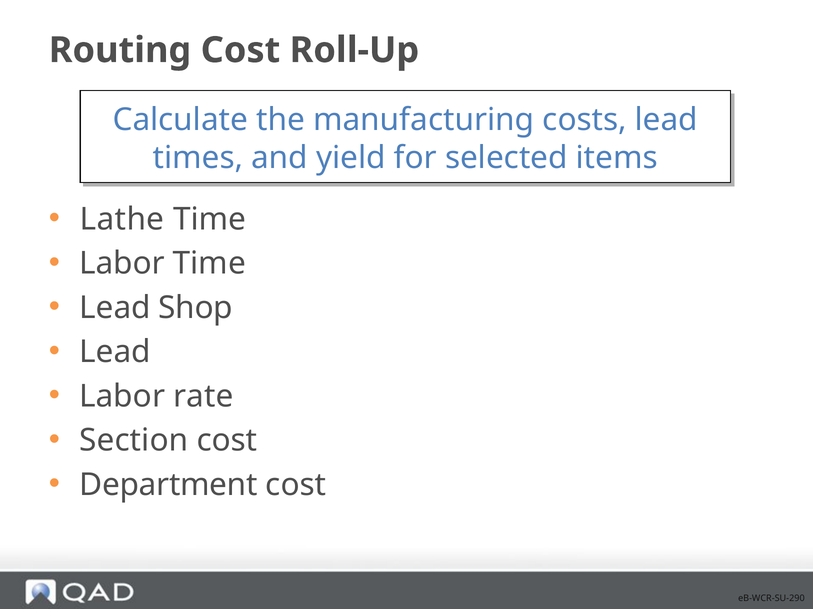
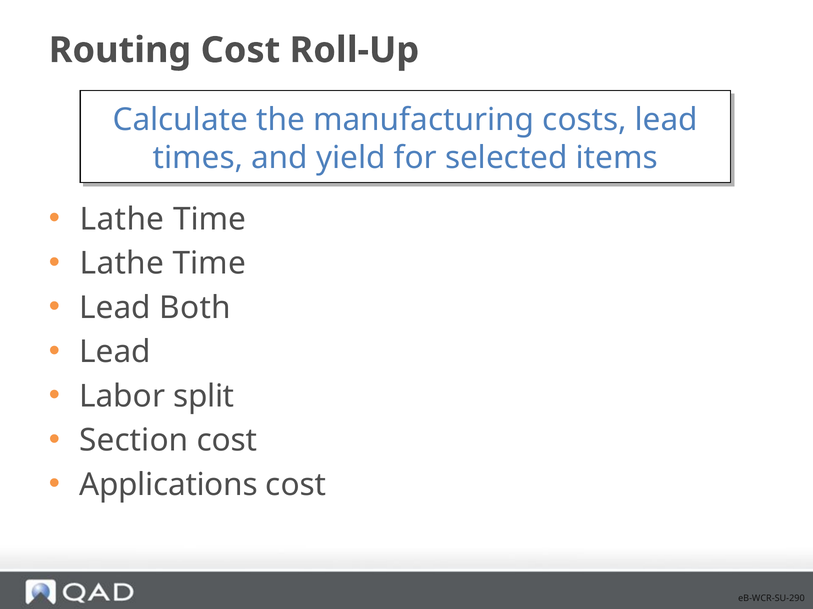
Labor at (122, 264): Labor -> Lathe
Shop: Shop -> Both
rate: rate -> split
Department: Department -> Applications
